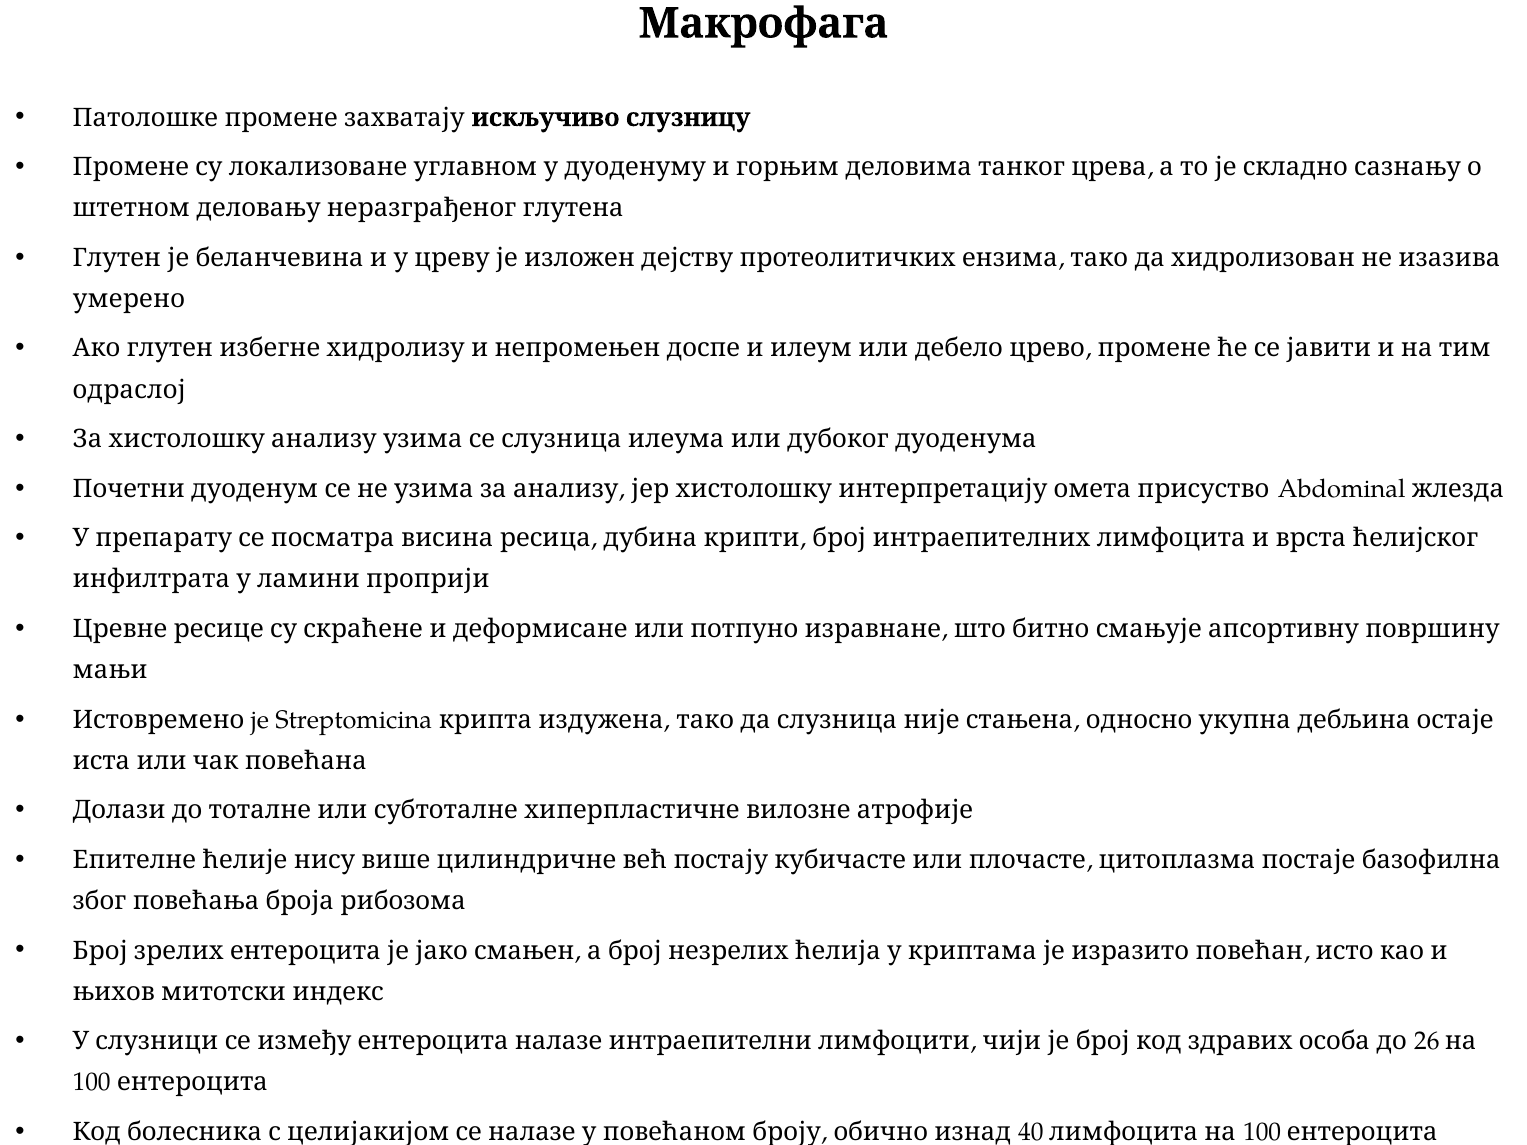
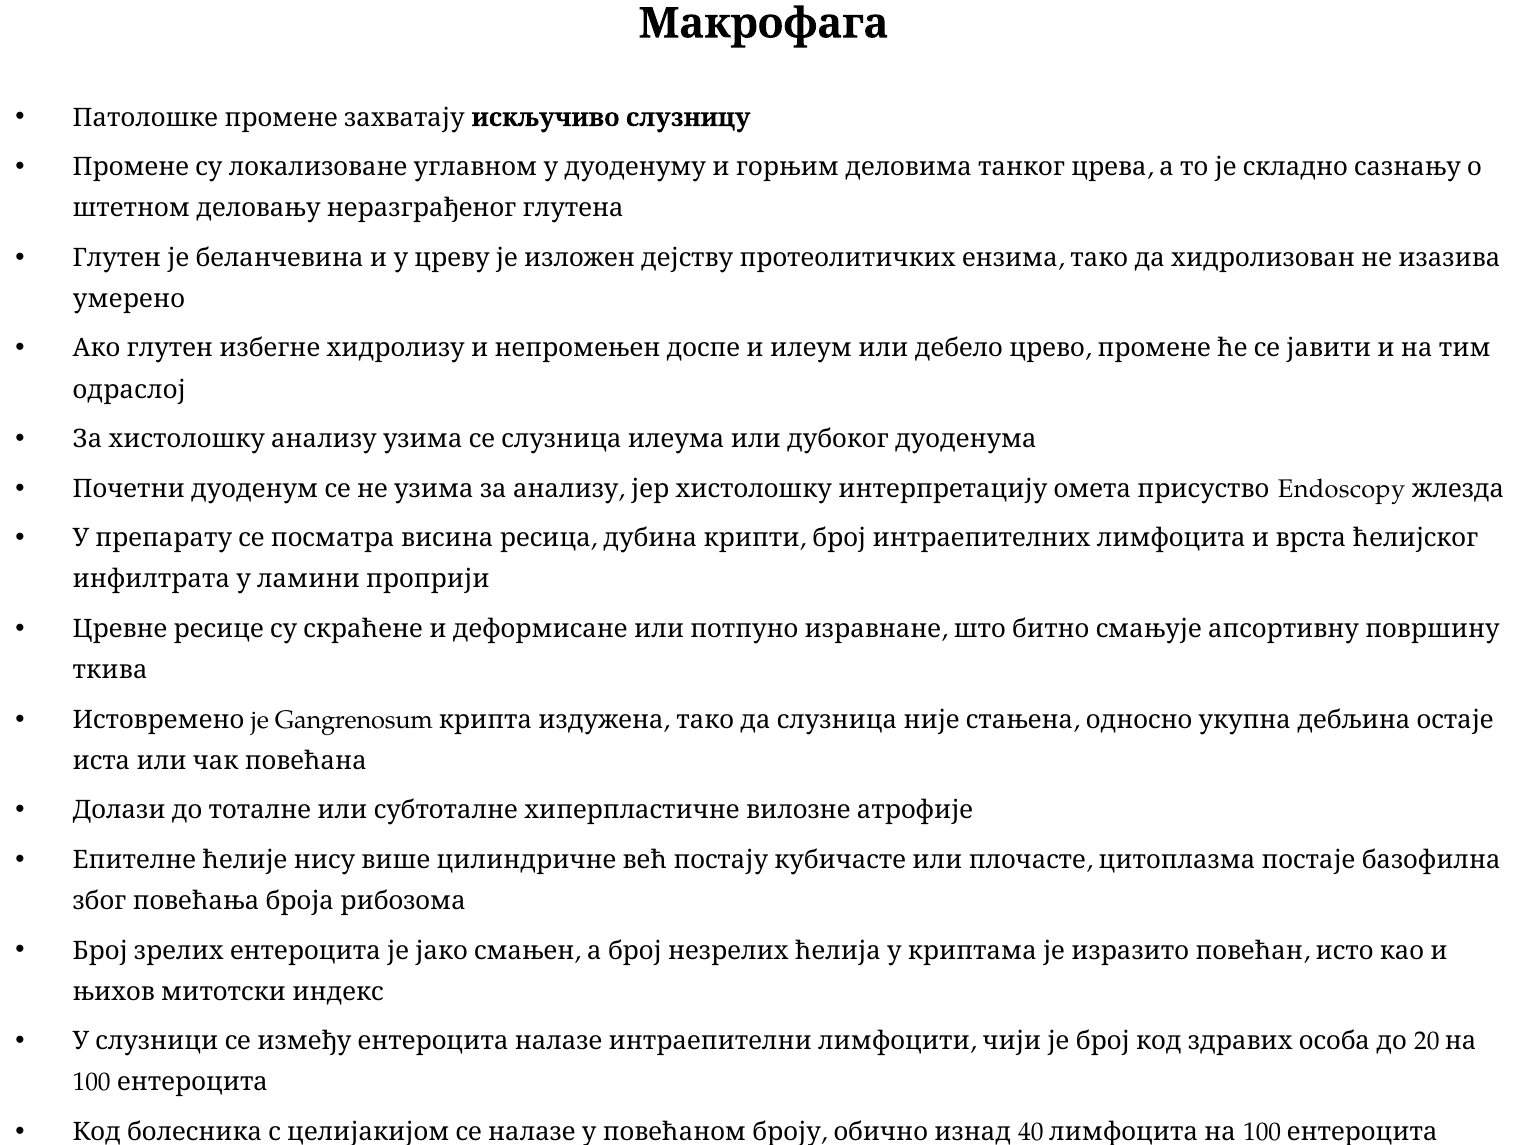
Abdominal: Abdominal -> Endoscopy
мањи: мањи -> ткива
Streptomicina: Streptomicina -> Gangrenosum
26: 26 -> 20
